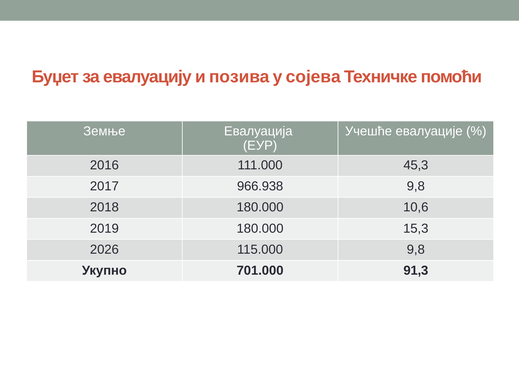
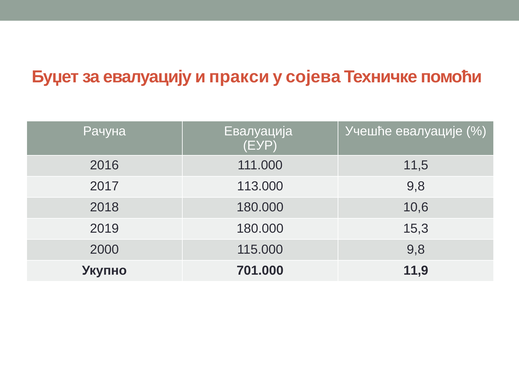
позива: позива -> прaкси
Земње: Земње -> Рачуна
45,3: 45,3 -> 11,5
966.938: 966.938 -> 113.000
2026: 2026 -> 2000
91,3: 91,3 -> 11,9
